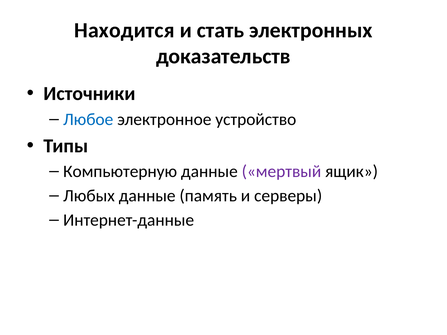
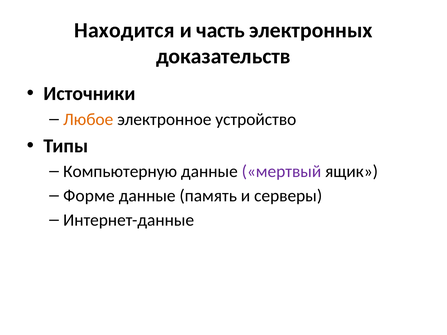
стать: стать -> часть
Любое colour: blue -> orange
Любых: Любых -> Форме
